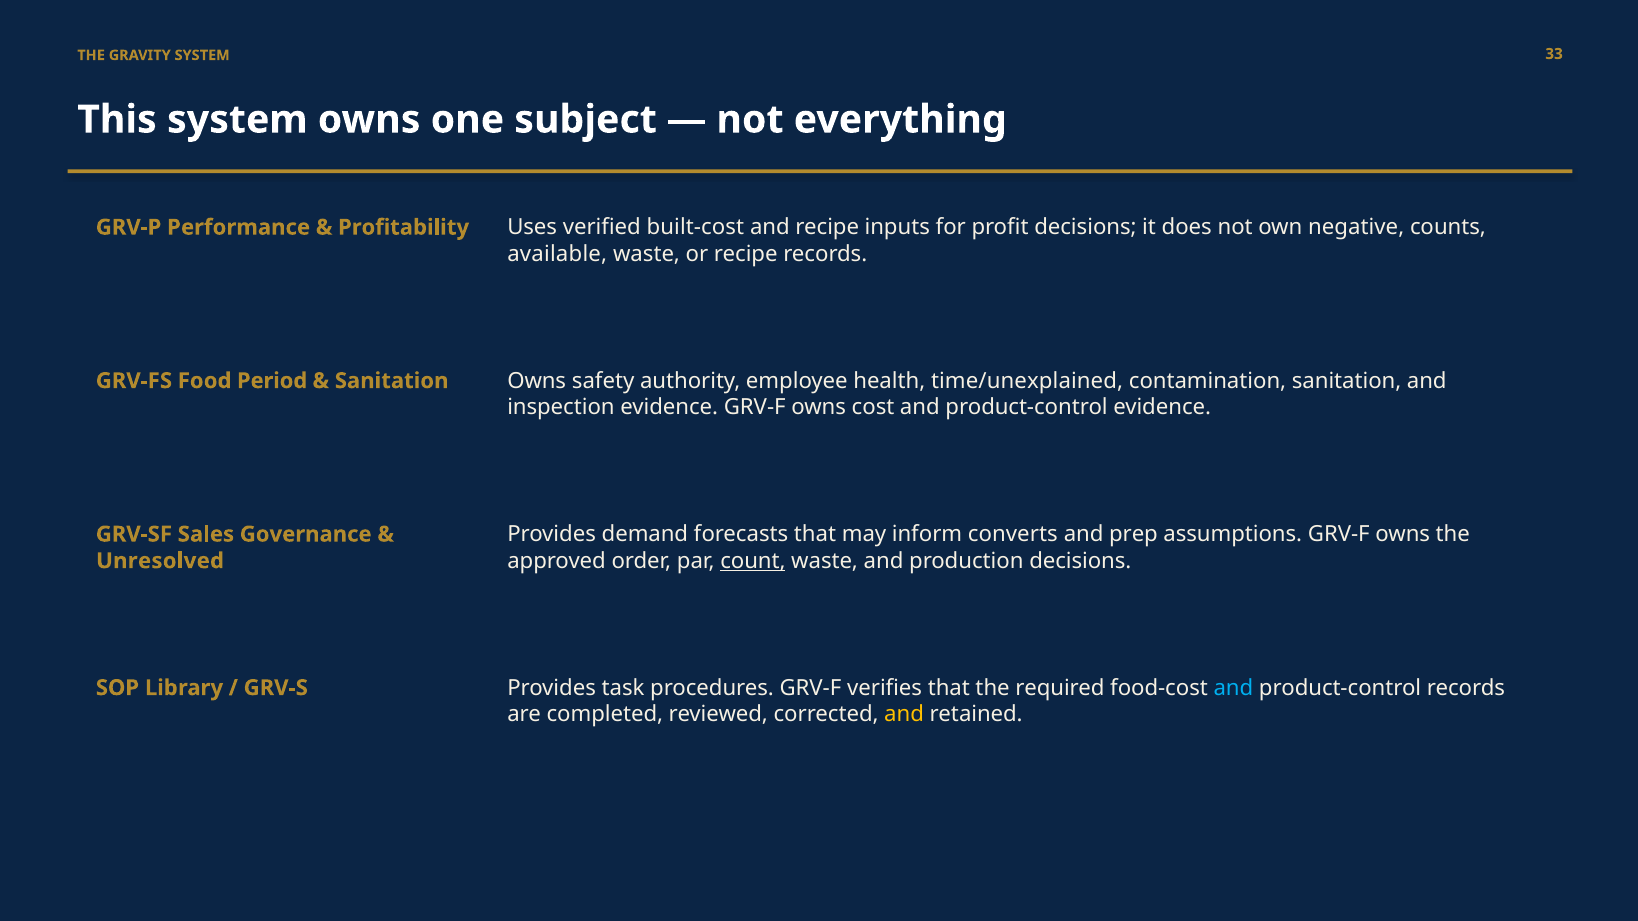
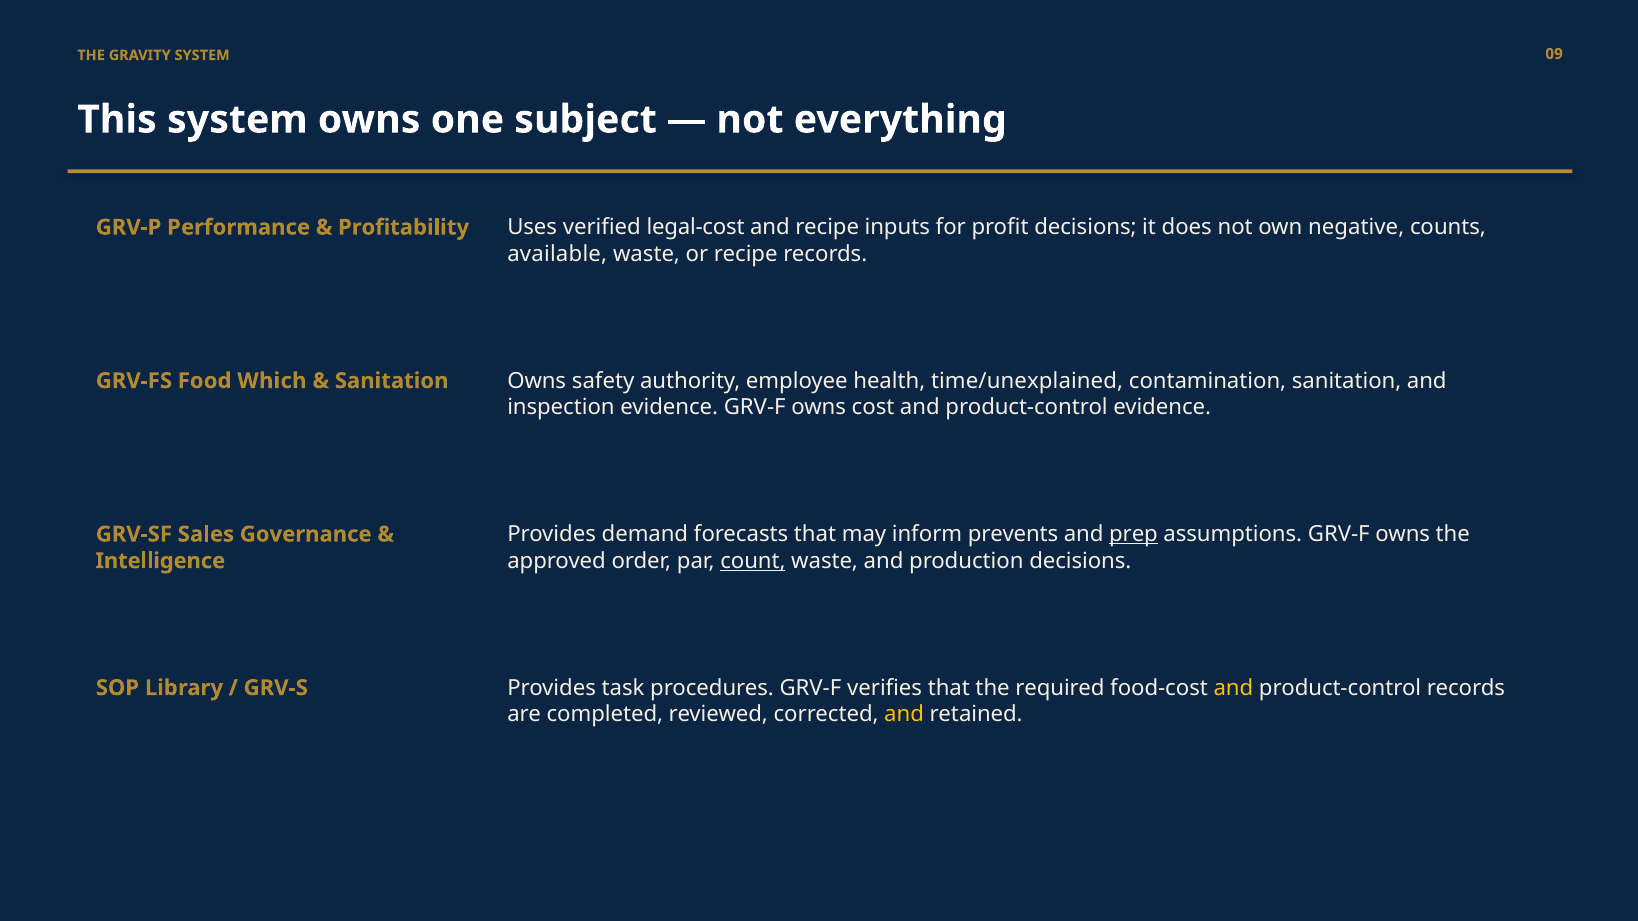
33: 33 -> 09
built-cost: built-cost -> legal-cost
Period: Period -> Which
converts: converts -> prevents
prep underline: none -> present
Unresolved: Unresolved -> Intelligence
and at (1233, 688) colour: light blue -> yellow
